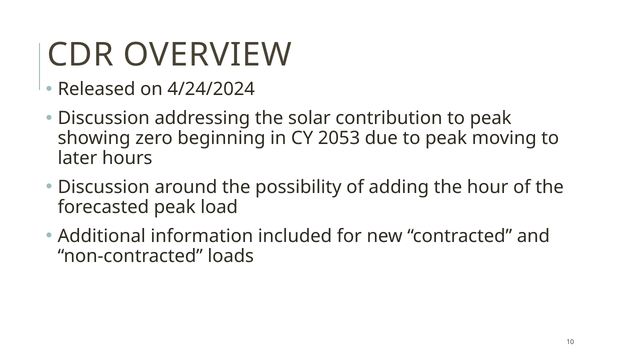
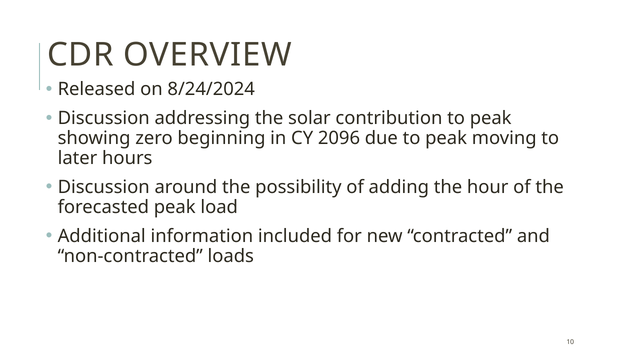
4/24/2024: 4/24/2024 -> 8/24/2024
2053: 2053 -> 2096
